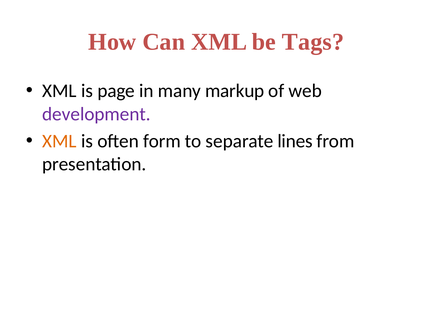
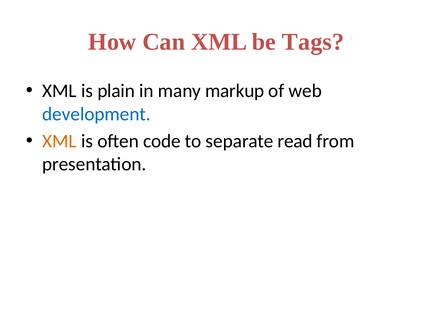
page: page -> plain
development colour: purple -> blue
form: form -> code
lines: lines -> read
